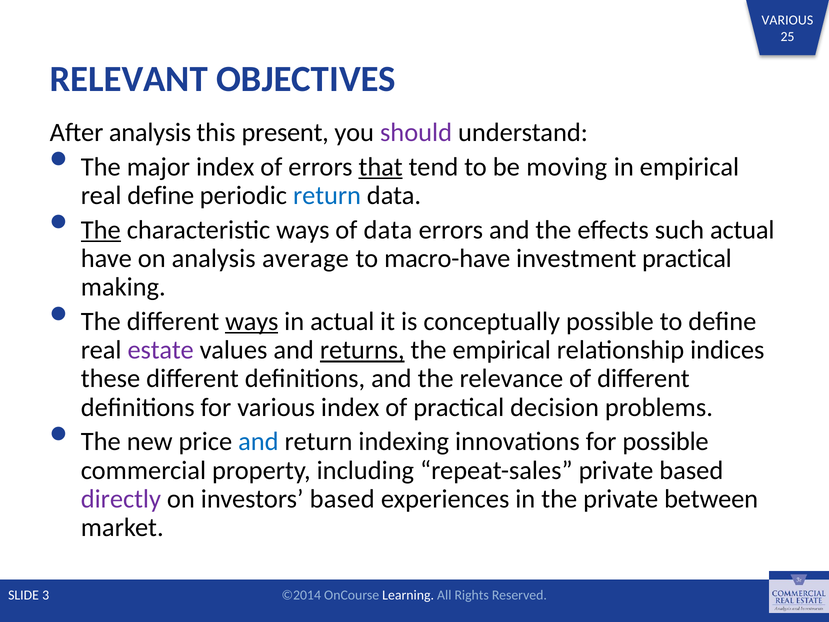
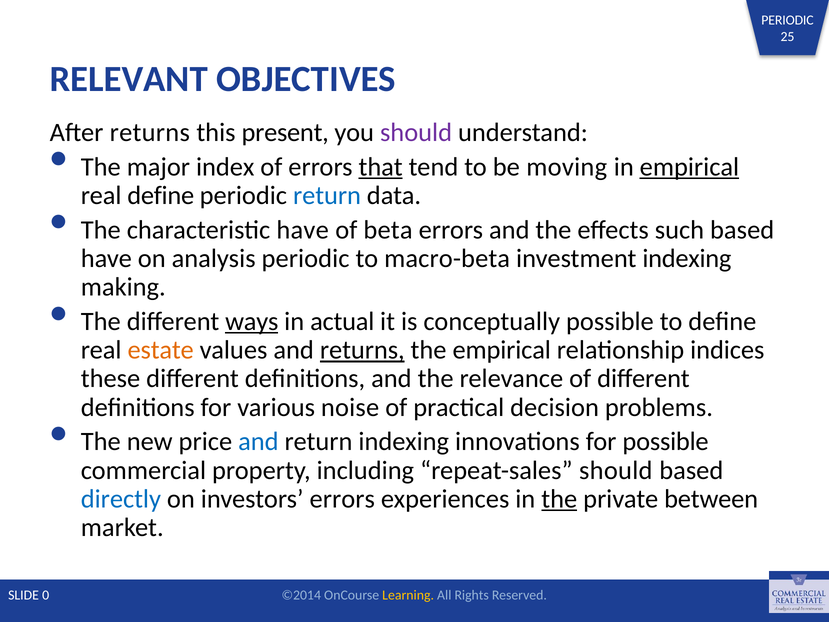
VARIOUS at (787, 20): VARIOUS -> PERIODIC
After analysis: analysis -> returns
empirical at (689, 167) underline: none -> present
The at (101, 230) underline: present -> none
characteristic ways: ways -> have
of data: data -> beta
such actual: actual -> based
analysis average: average -> periodic
macro-have: macro-have -> macro-beta
investment practical: practical -> indexing
estate colour: purple -> orange
various index: index -> noise
repeat-sales private: private -> should
directly colour: purple -> blue
investors based: based -> errors
the at (559, 499) underline: none -> present
3: 3 -> 0
Learning colour: white -> yellow
